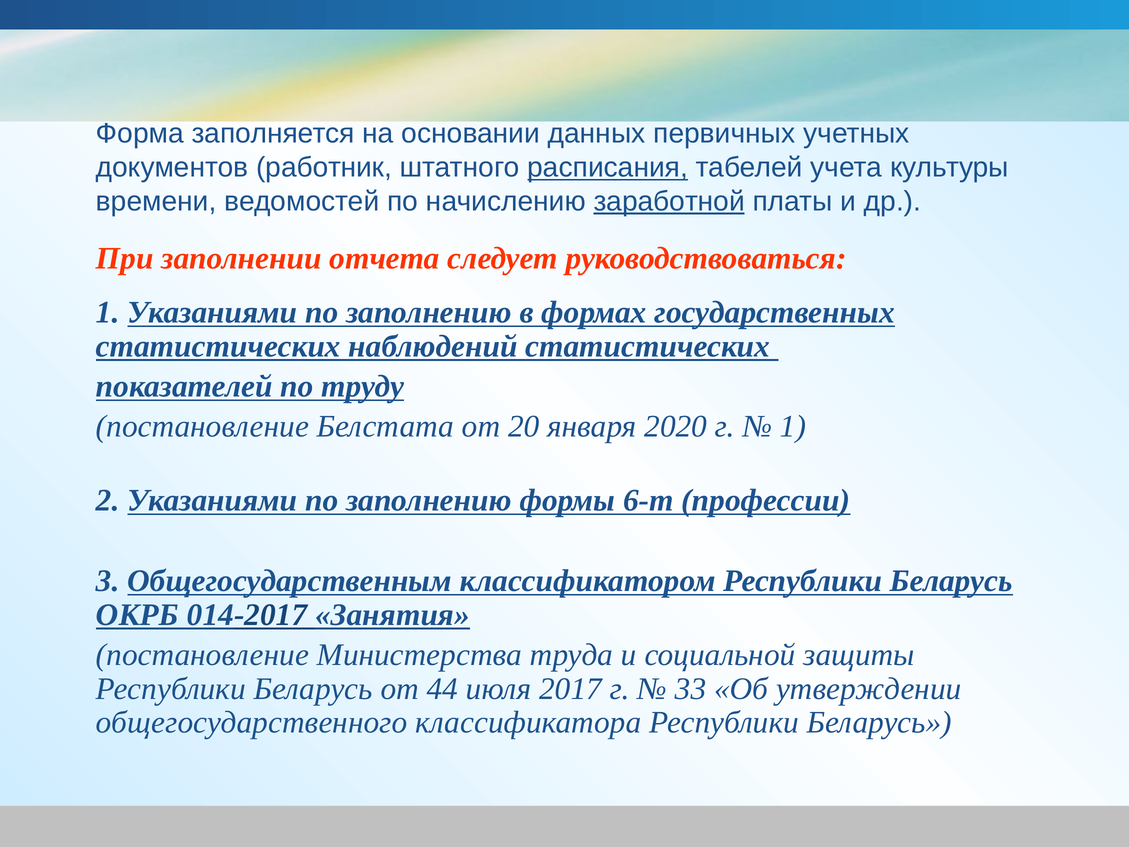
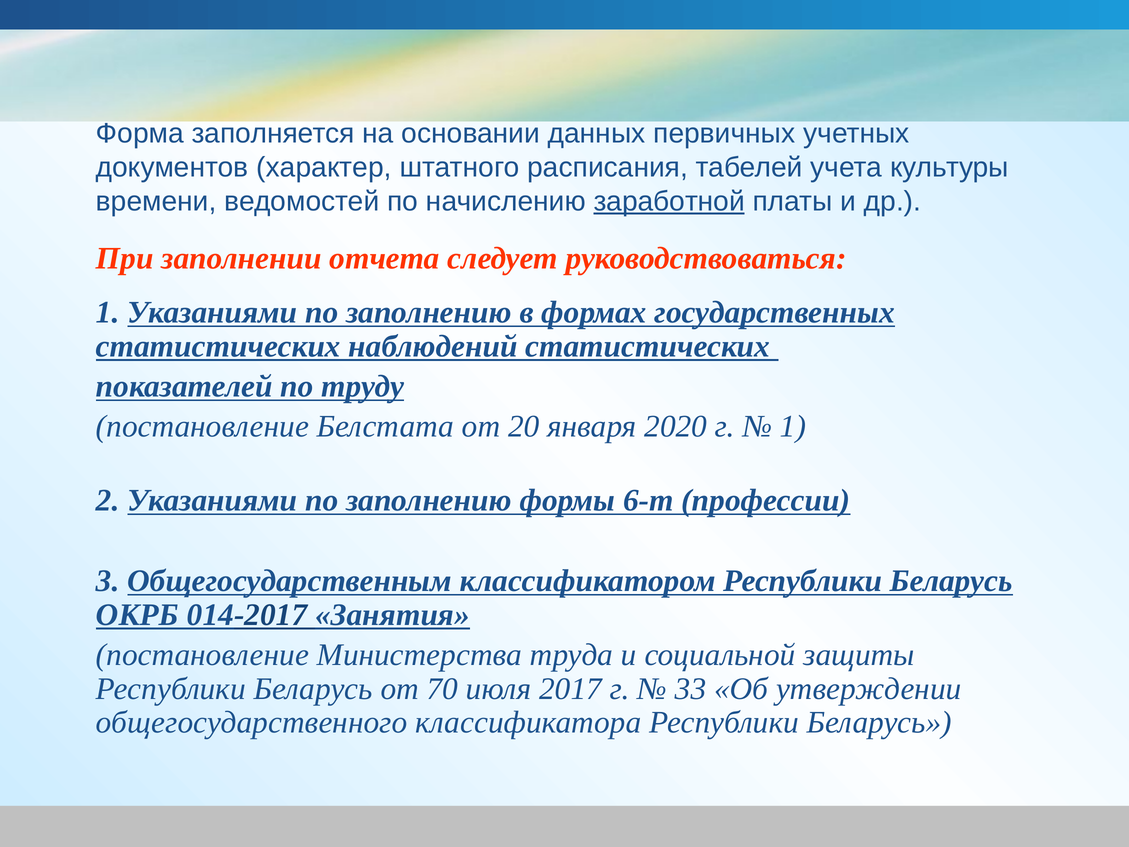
работник: работник -> характер
расписания underline: present -> none
44: 44 -> 70
